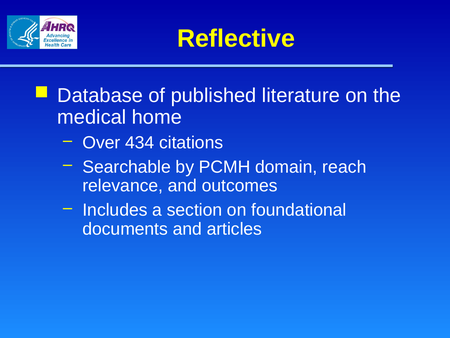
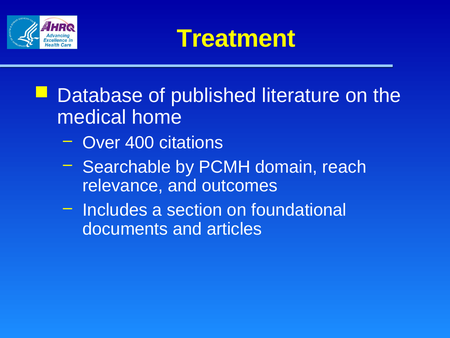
Reflective: Reflective -> Treatment
434: 434 -> 400
